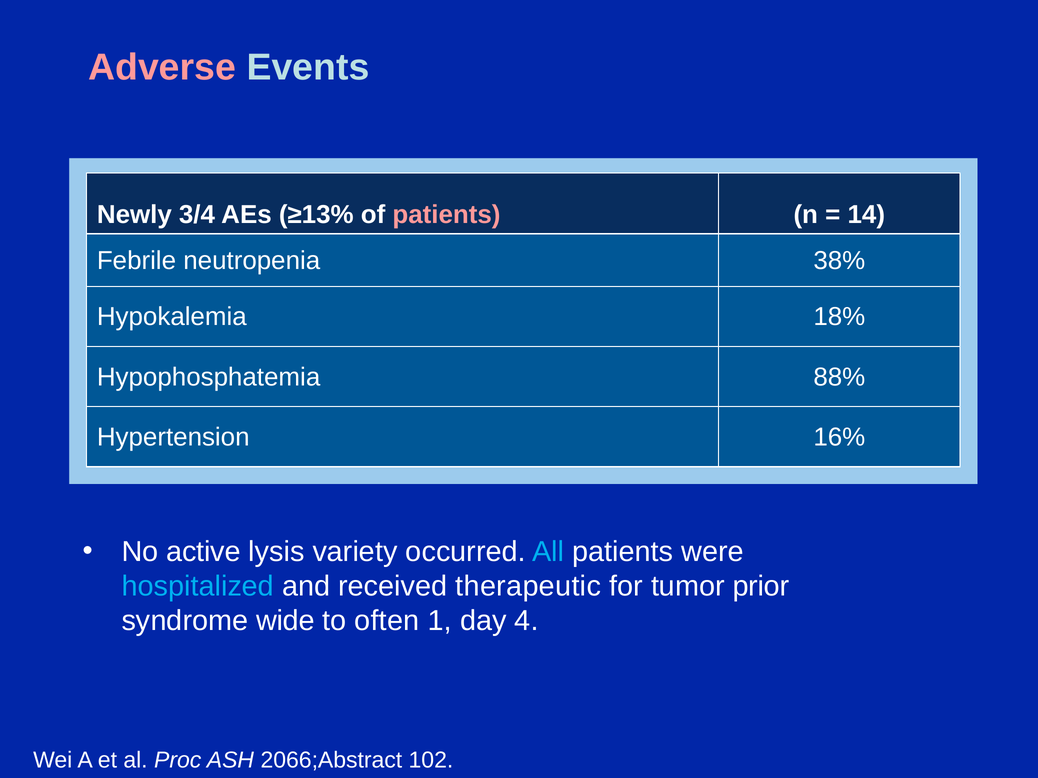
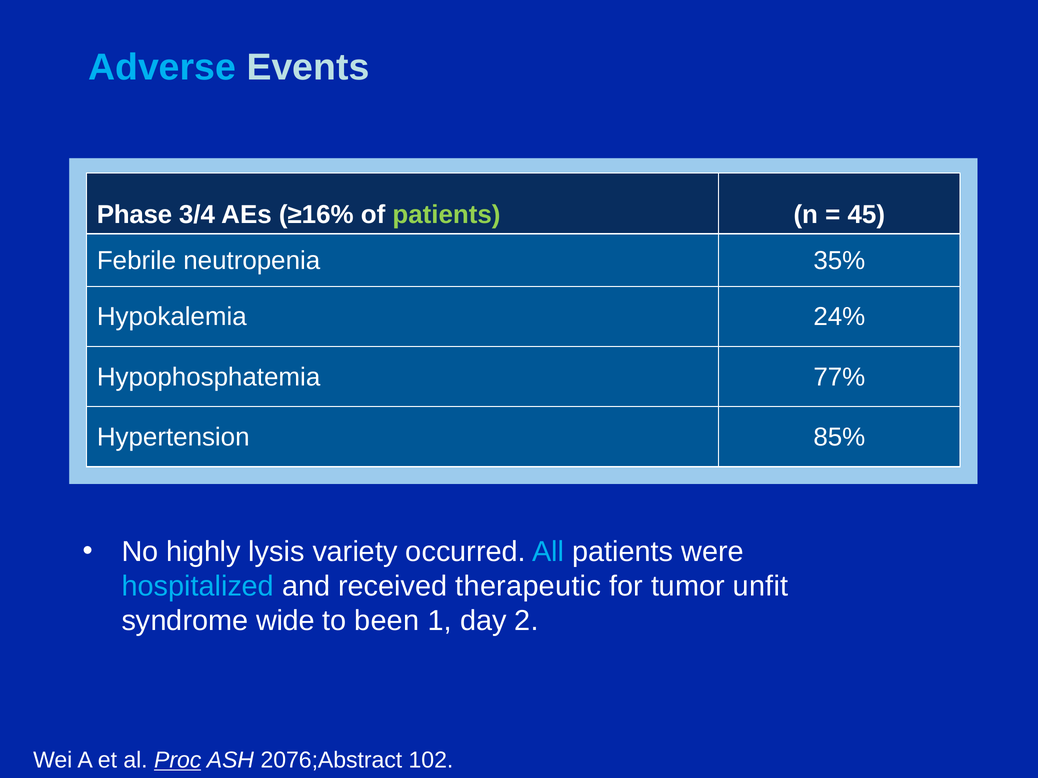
Adverse colour: pink -> light blue
Newly: Newly -> Phase
≥13%: ≥13% -> ≥16%
patients at (446, 215) colour: pink -> light green
14: 14 -> 45
38%: 38% -> 35%
18%: 18% -> 24%
88%: 88% -> 77%
16%: 16% -> 85%
active: active -> highly
prior: prior -> unfit
often: often -> been
4: 4 -> 2
Proc underline: none -> present
2066;Abstract: 2066;Abstract -> 2076;Abstract
